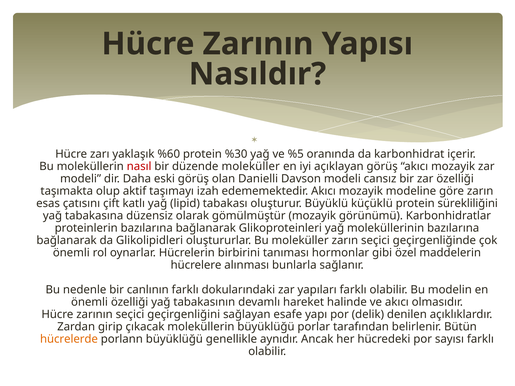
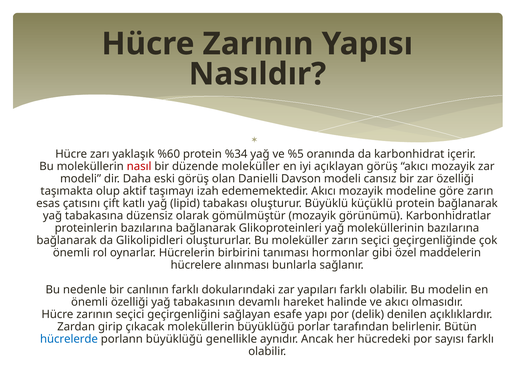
%30: %30 -> %34
protein sürekliliğini: sürekliliğini -> bağlanarak
hücrelerde colour: orange -> blue
